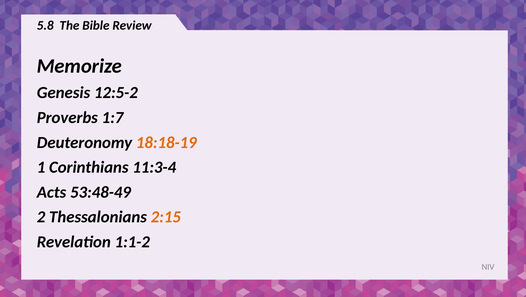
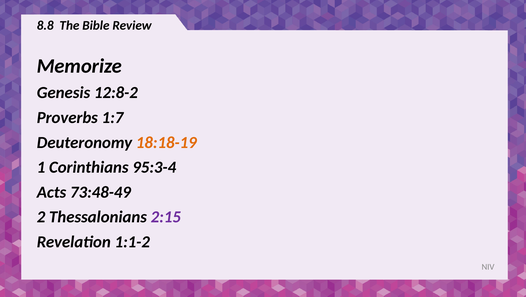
5.8: 5.8 -> 8.8
12:5-2: 12:5-2 -> 12:8-2
11:3-4: 11:3-4 -> 95:3-4
53:48-49: 53:48-49 -> 73:48-49
2:15 colour: orange -> purple
